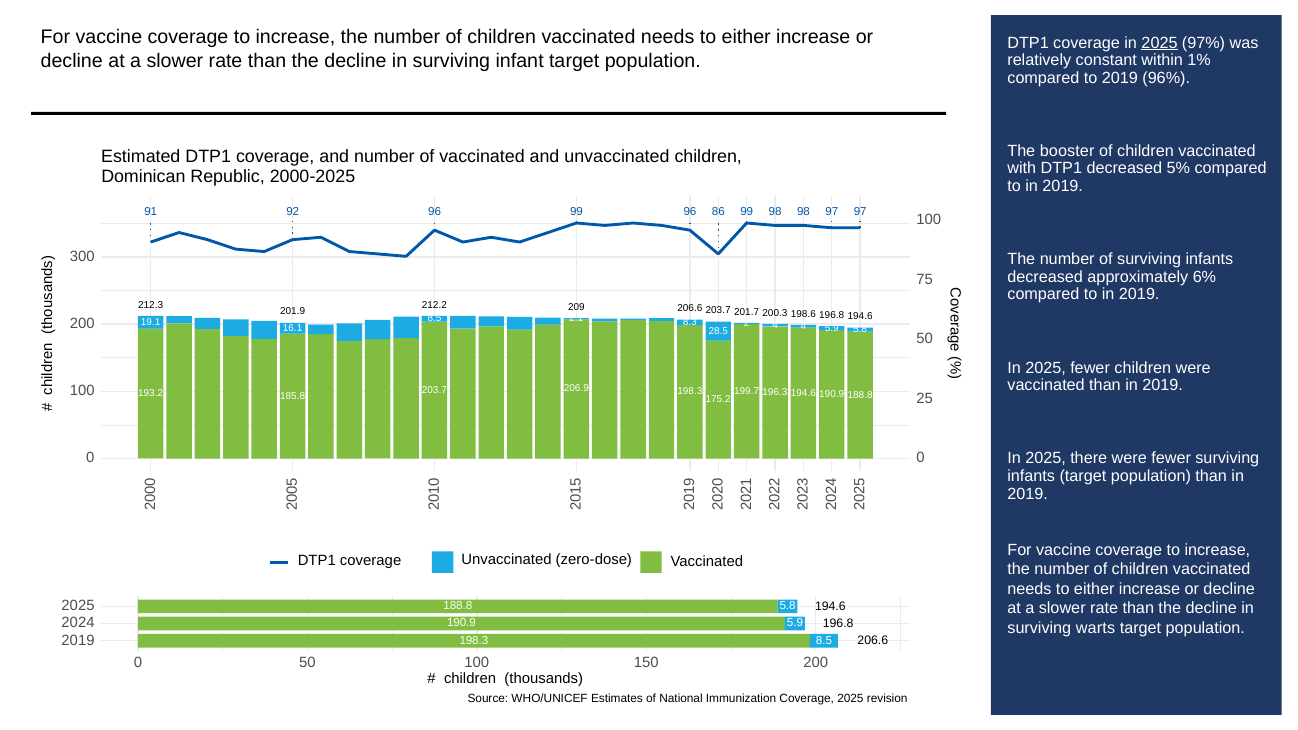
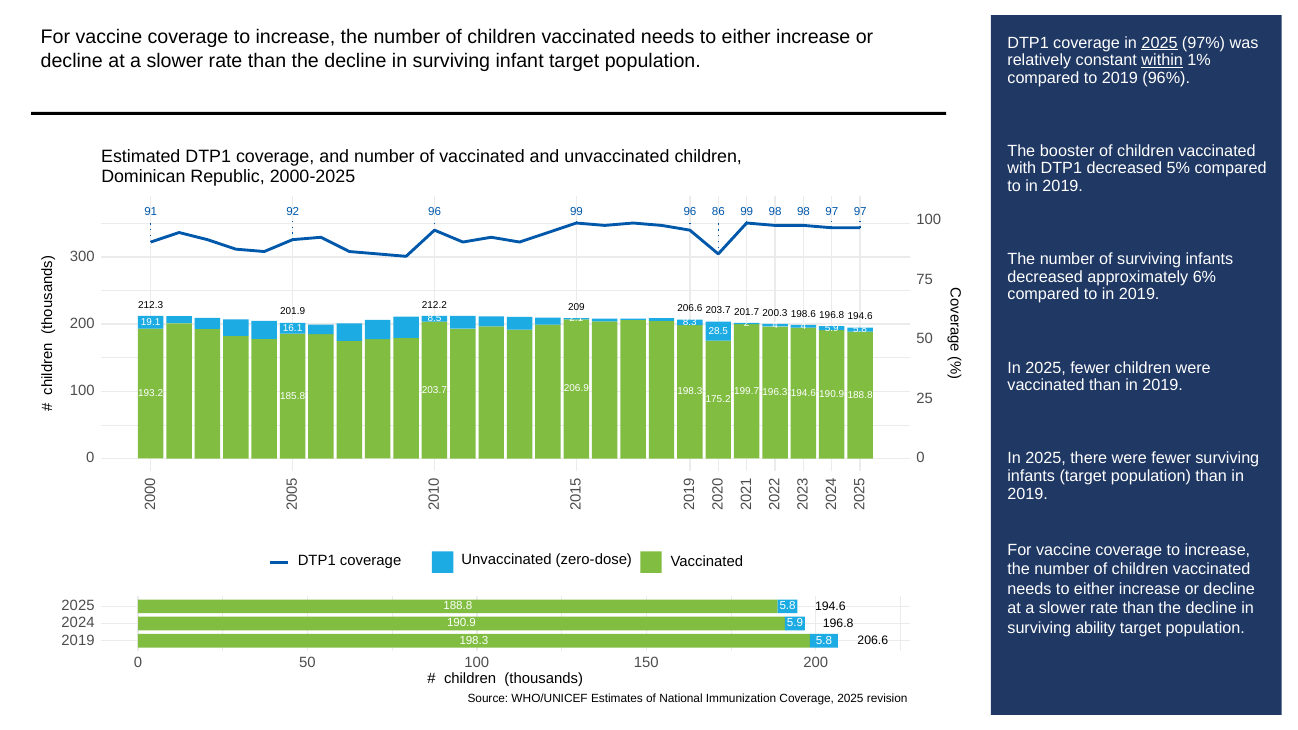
within underline: none -> present
warts: warts -> ability
198.3 8.5: 8.5 -> 5.8
